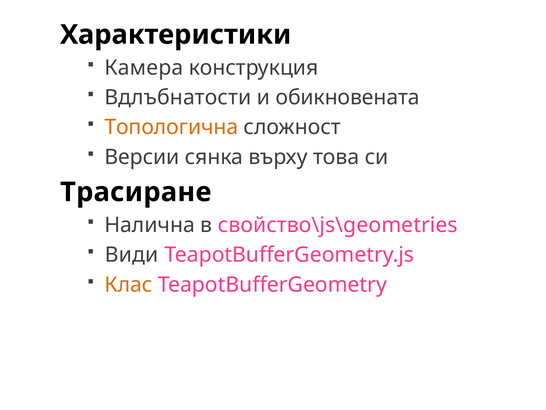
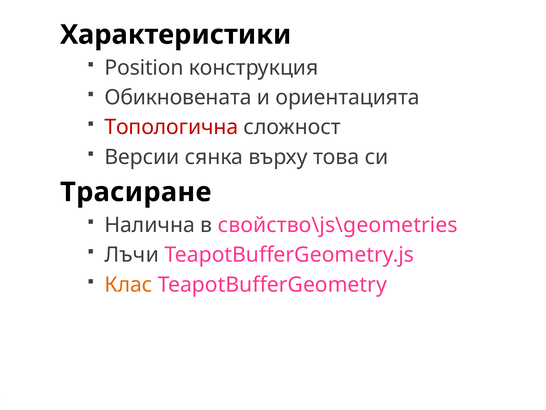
Камера: Камера -> Position
Вдлъбнатости: Вдлъбнатости -> Обикновената
обикновената: обикновената -> ориентацията
Топологична colour: orange -> red
Види: Види -> Лъчи
